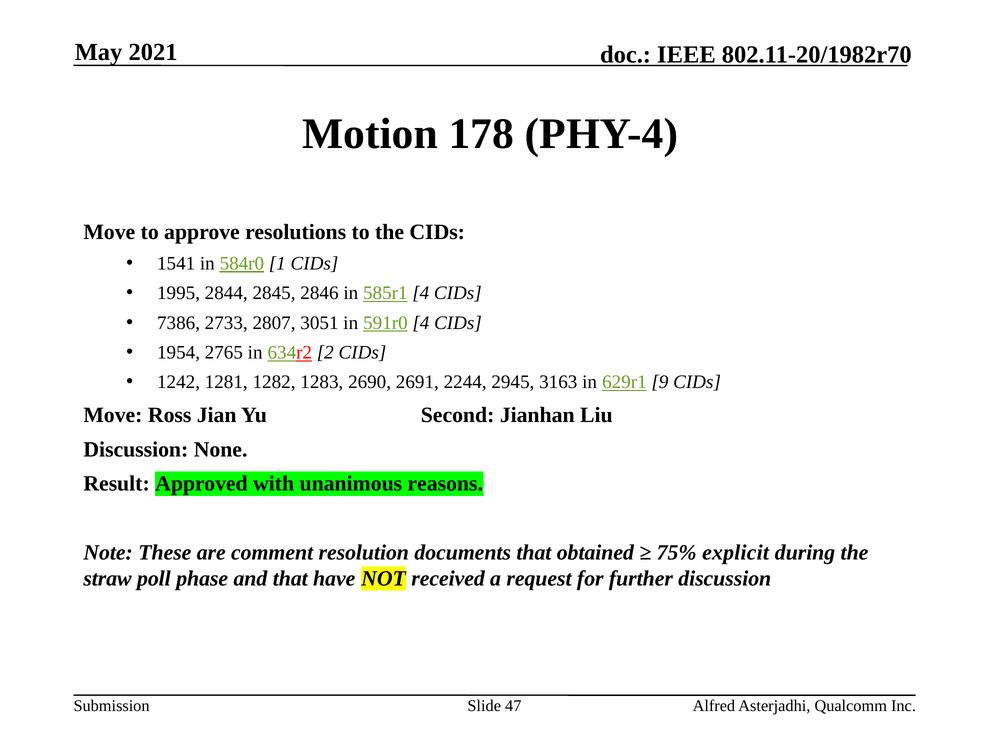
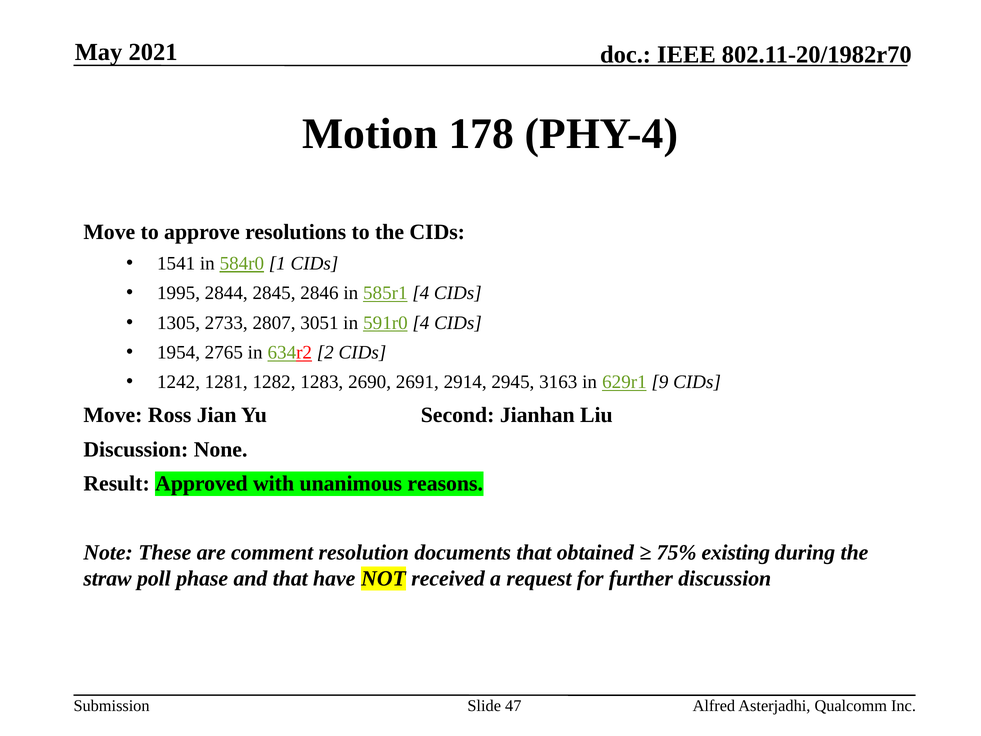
7386: 7386 -> 1305
2244: 2244 -> 2914
explicit: explicit -> existing
